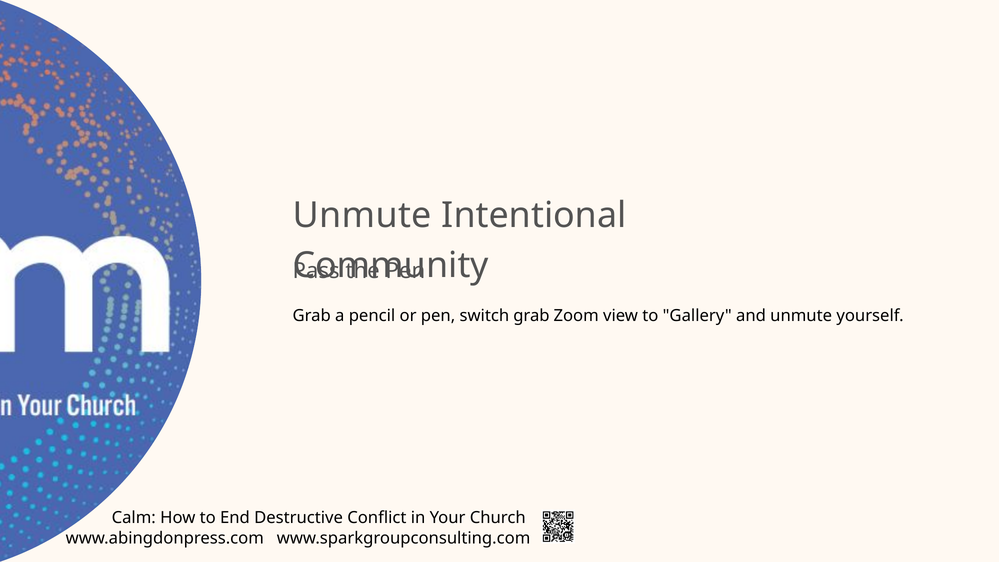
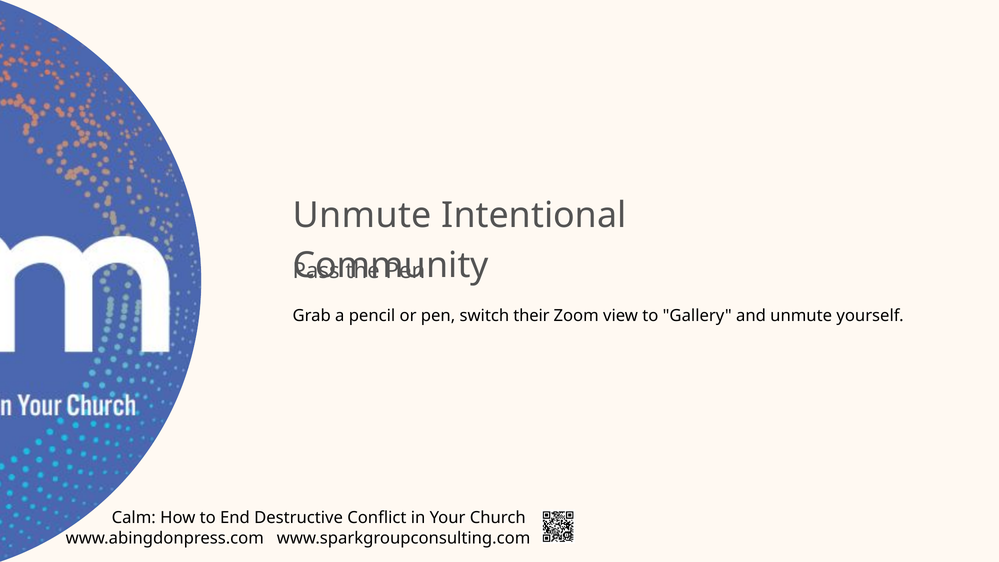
switch grab: grab -> their
